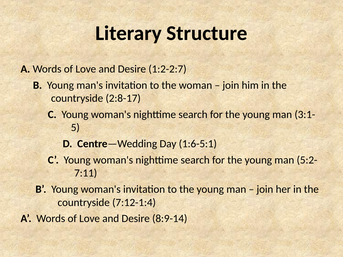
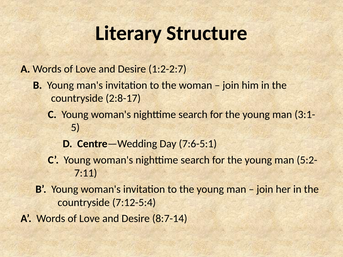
1:6-5:1: 1:6-5:1 -> 7:6-5:1
7:12-1:4: 7:12-1:4 -> 7:12-5:4
8:9-14: 8:9-14 -> 8:7-14
